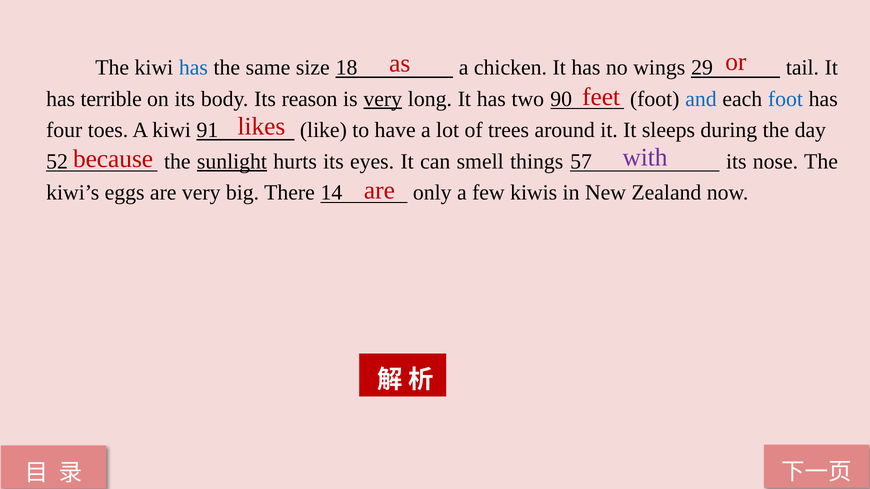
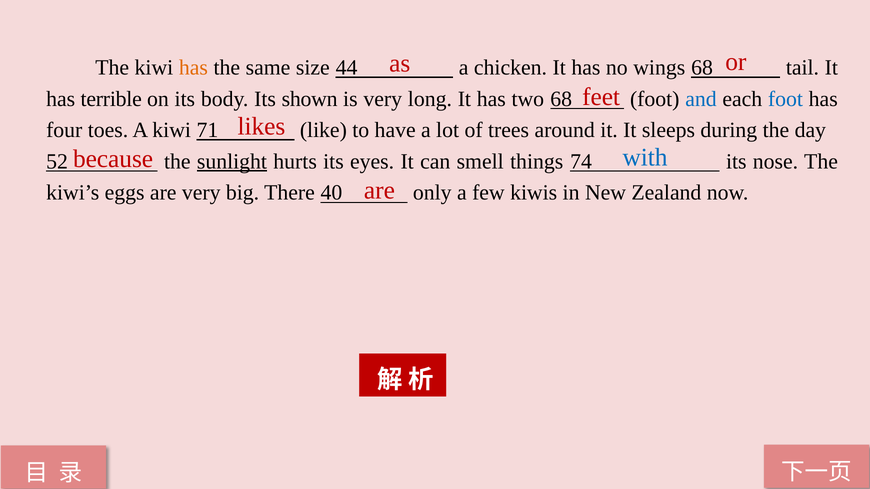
has at (193, 68) colour: blue -> orange
18: 18 -> 44
wings 29: 29 -> 68
reason: reason -> shown
very at (383, 99) underline: present -> none
two 90: 90 -> 68
91: 91 -> 71
with colour: purple -> blue
57: 57 -> 74
14: 14 -> 40
